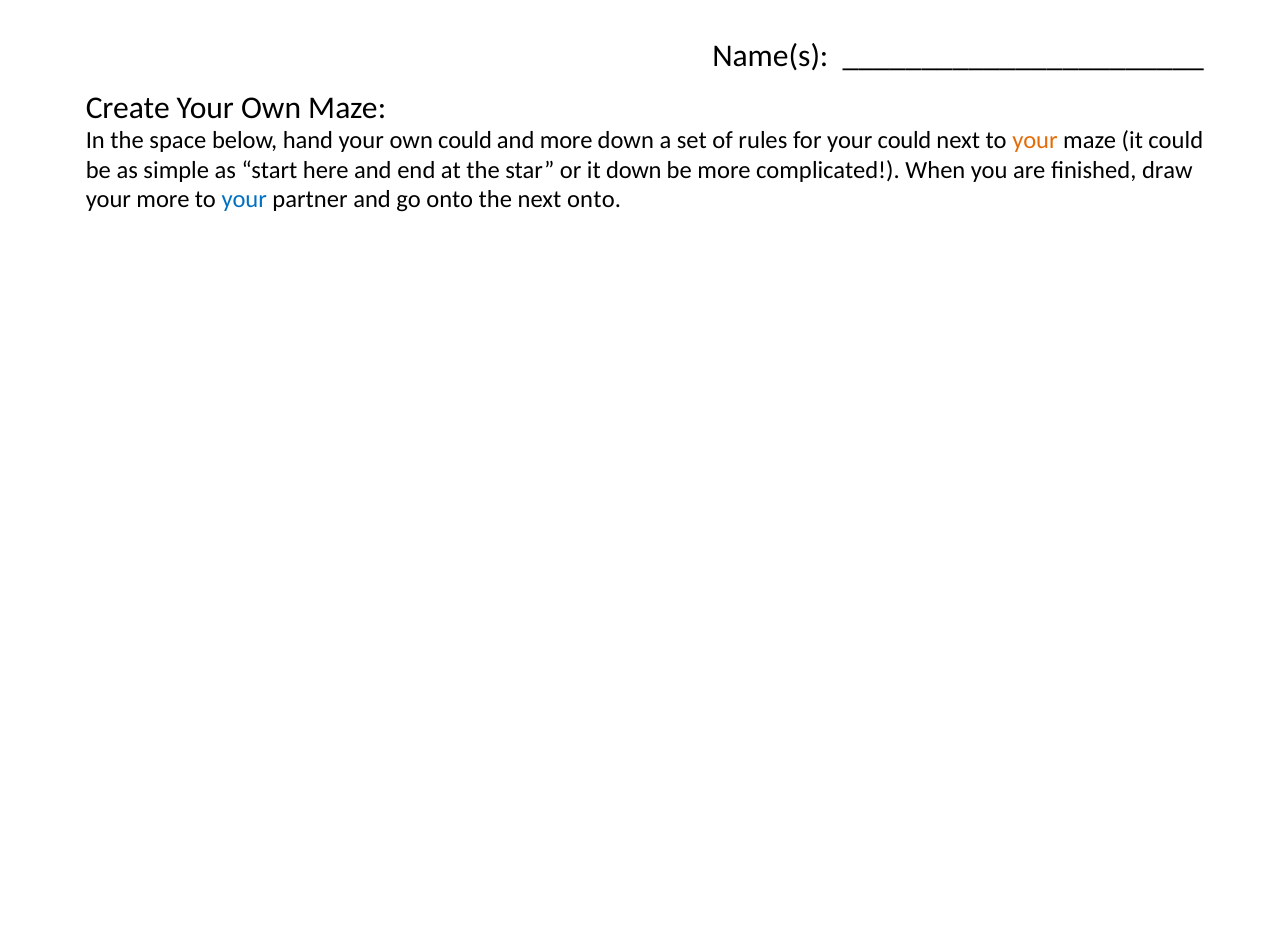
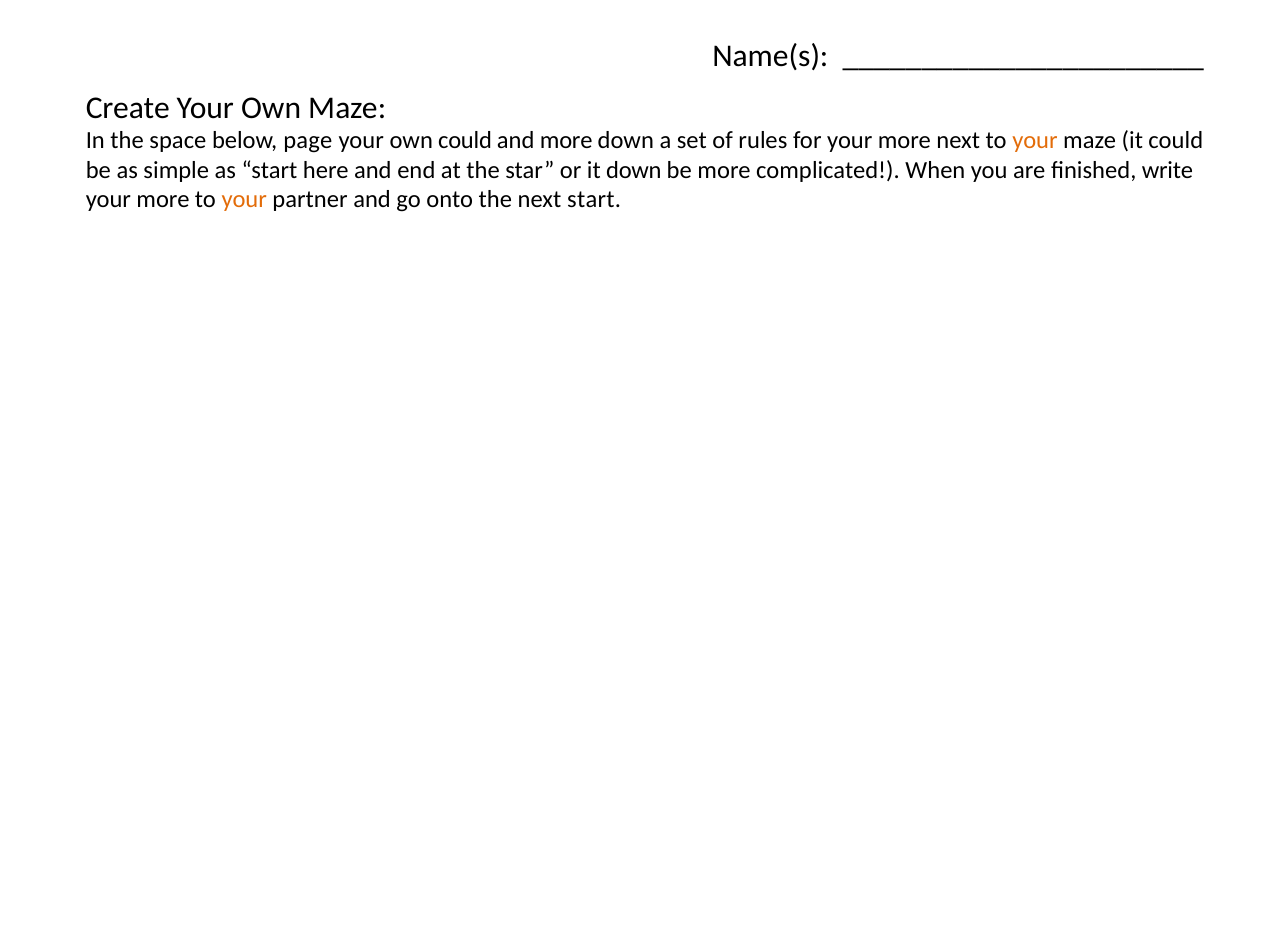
hand: hand -> page
for your could: could -> more
draw: draw -> write
your at (244, 200) colour: blue -> orange
next onto: onto -> start
